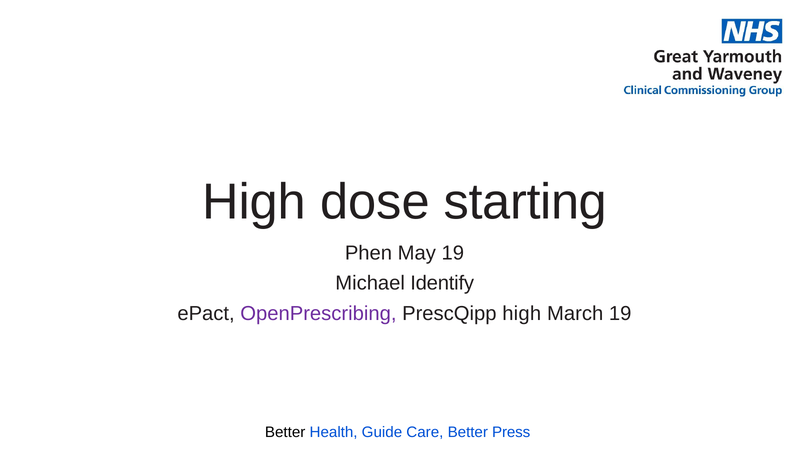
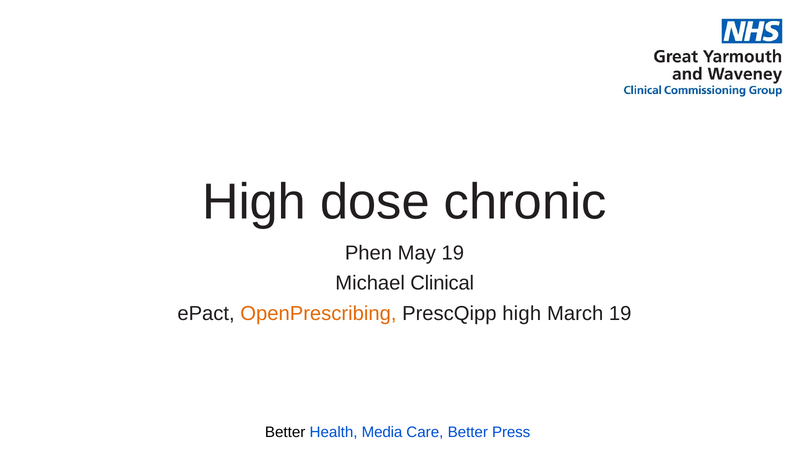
starting: starting -> chronic
Identify: Identify -> Clinical
OpenPrescribing colour: purple -> orange
Guide: Guide -> Media
